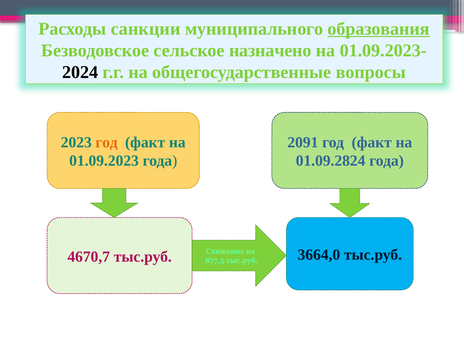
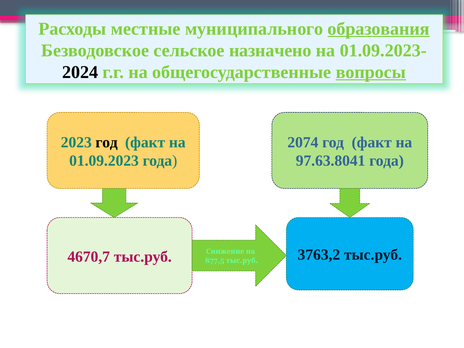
санкции: санкции -> местные
вопросы underline: none -> present
год at (107, 142) colour: orange -> black
2091: 2091 -> 2074
01.09.2824: 01.09.2824 -> 97.63.8041
3664,0: 3664,0 -> 3763,2
